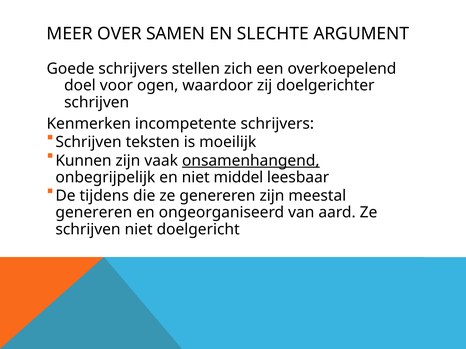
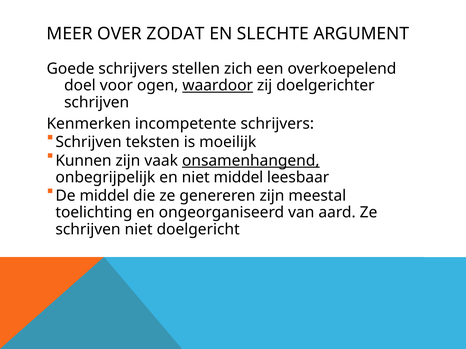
SAMEN: SAMEN -> ZODAT
waardoor underline: none -> present
De tijdens: tijdens -> middel
genereren at (94, 213): genereren -> toelichting
